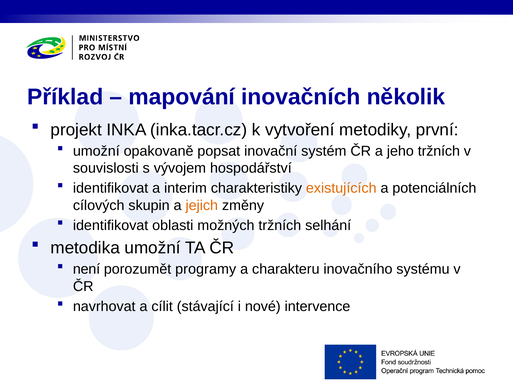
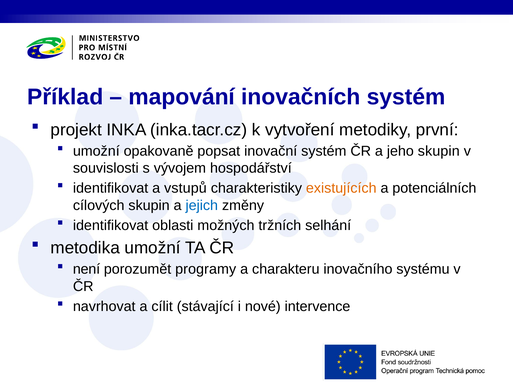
inovačních několik: několik -> systém
jeho tržních: tržních -> skupin
interim: interim -> vstupů
jejich colour: orange -> blue
